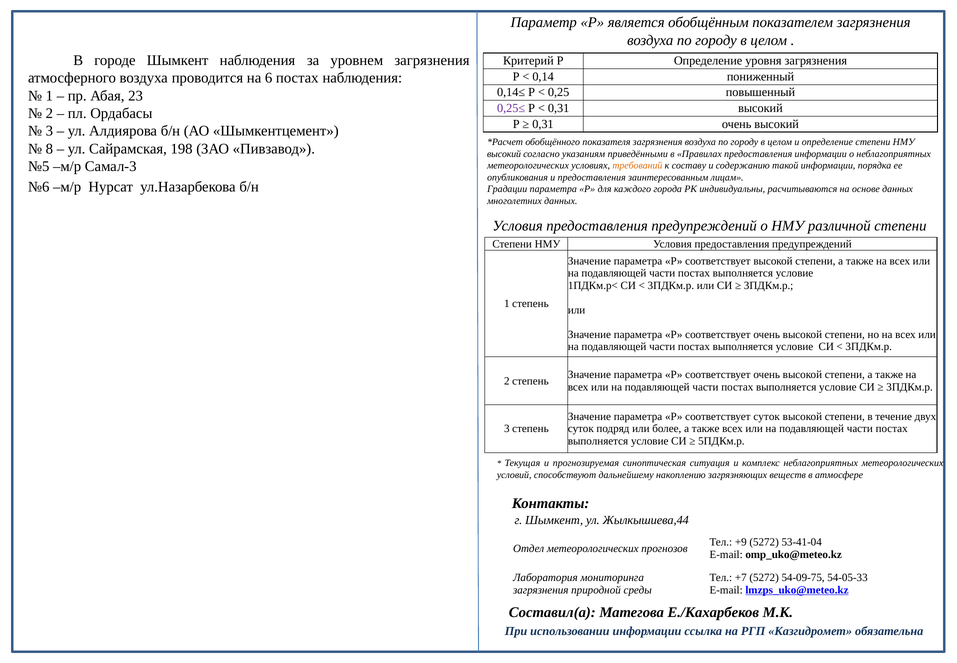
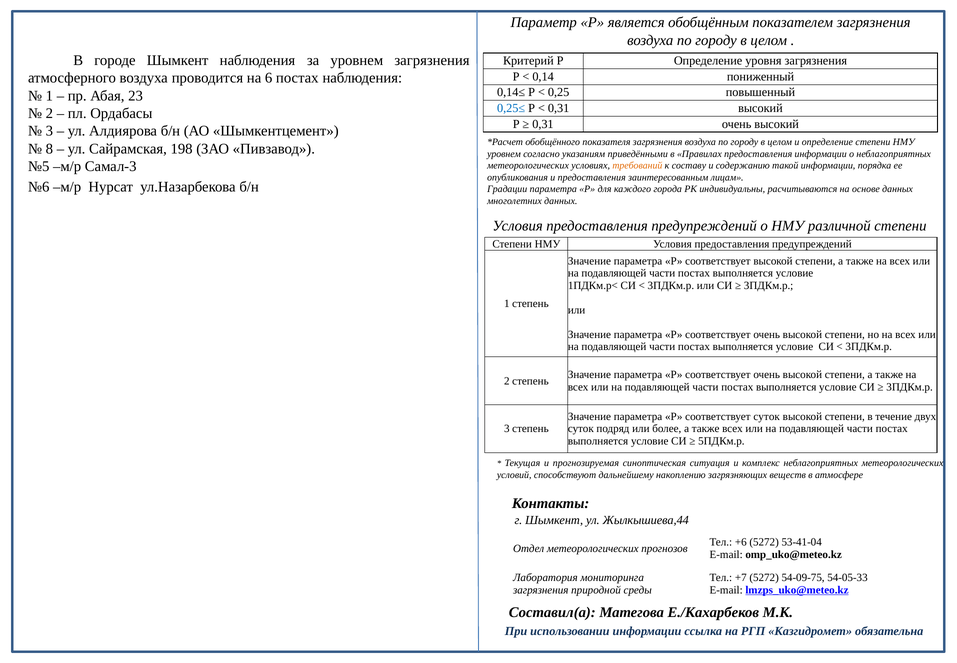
0,25≤ colour: purple -> blue
высокий at (504, 154): высокий -> уровнем
+9: +9 -> +6
